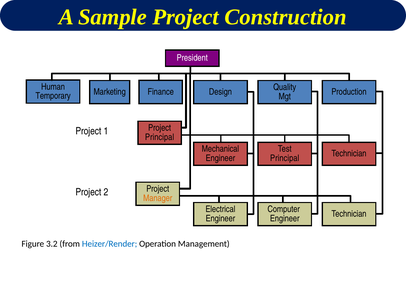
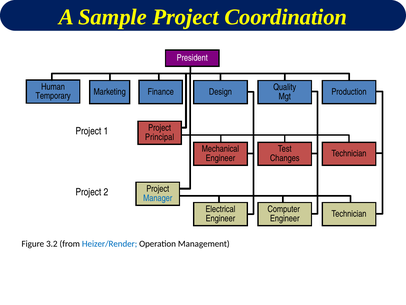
Construction: Construction -> Coordination
Principal at (285, 158): Principal -> Changes
Manager colour: orange -> blue
